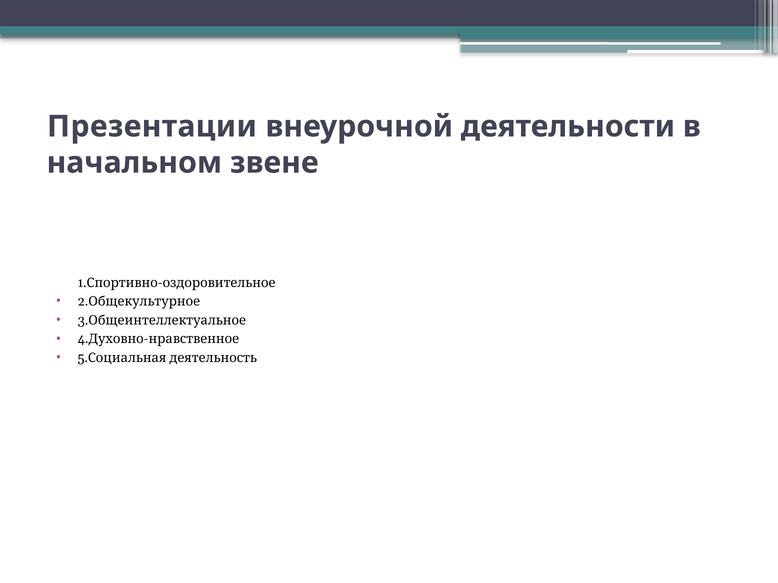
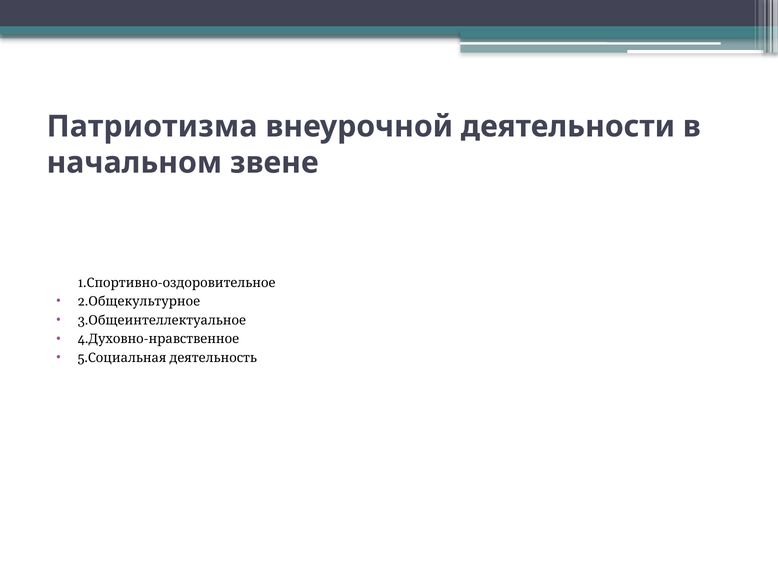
Презентации: Презентации -> Патриотизма
